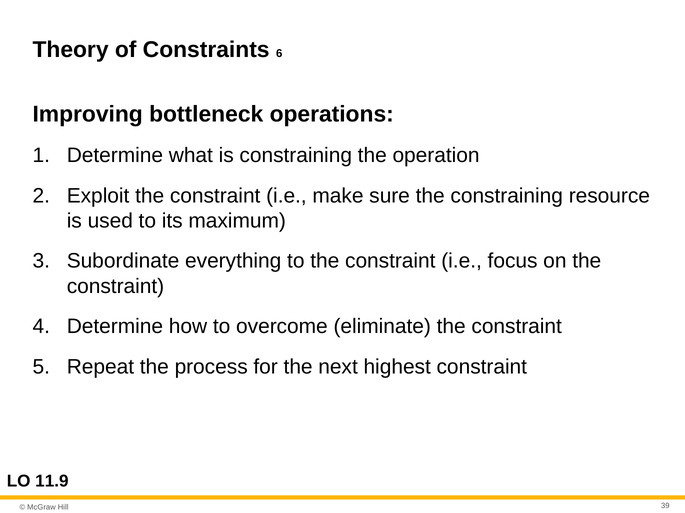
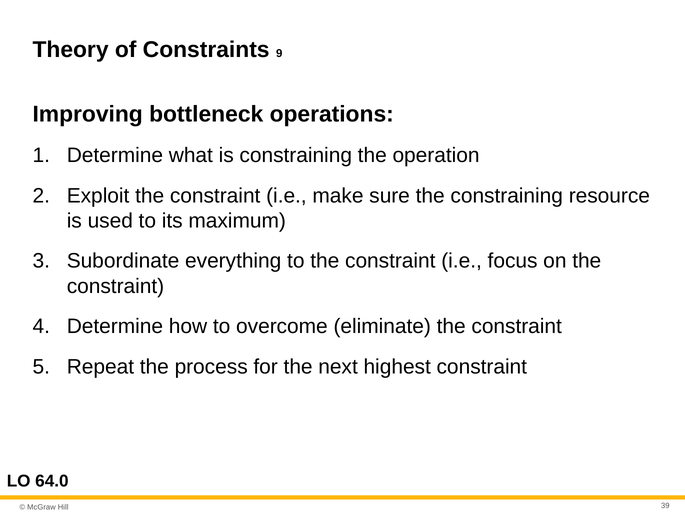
6: 6 -> 9
11.9: 11.9 -> 64.0
